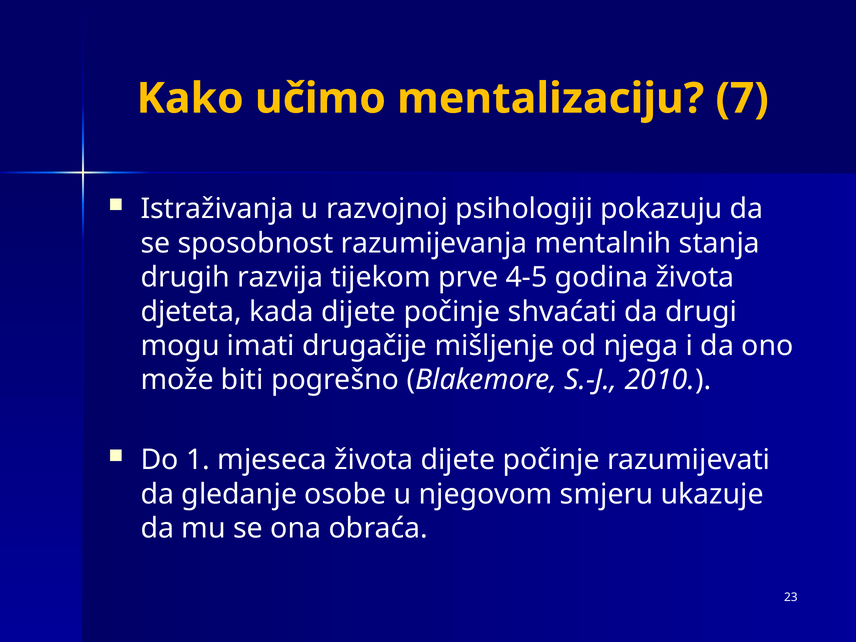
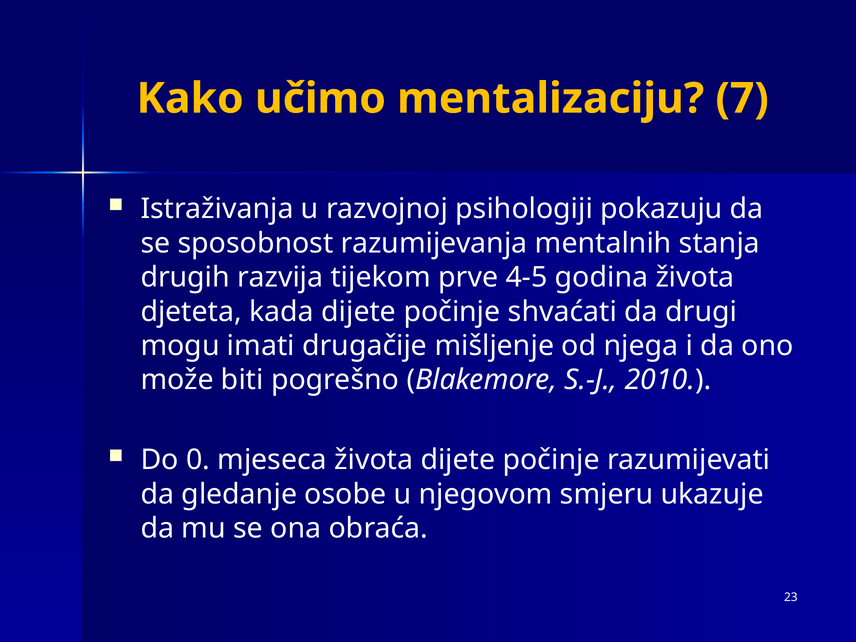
1: 1 -> 0
